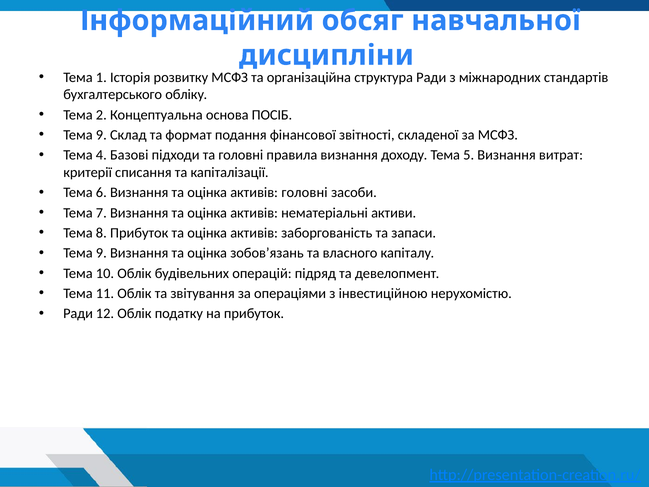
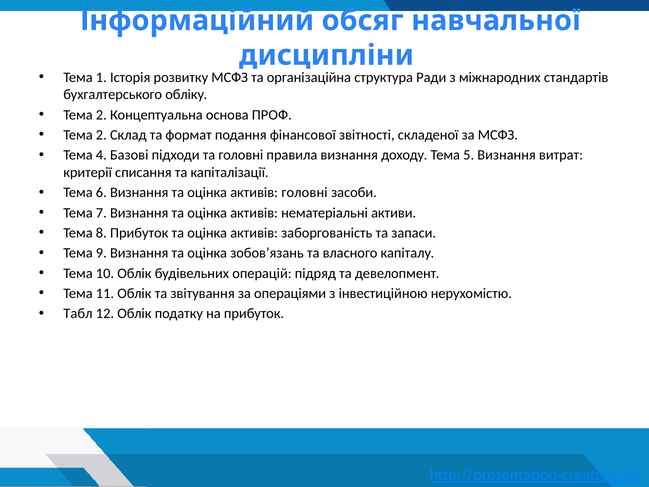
ПОСІБ: ПОСІБ -> ПРОФ
9 at (101, 135): 9 -> 2
Ради at (78, 314): Ради -> Табл
